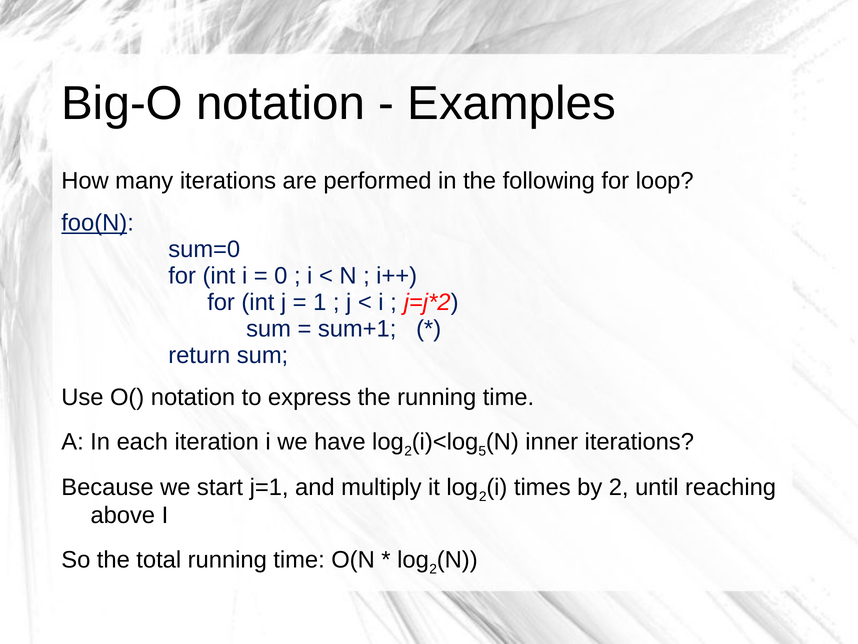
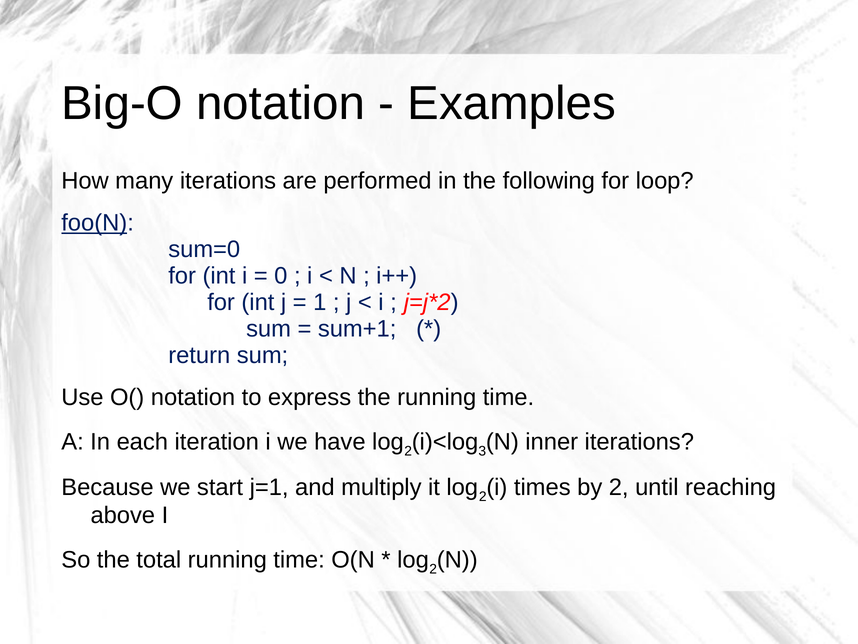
5: 5 -> 3
